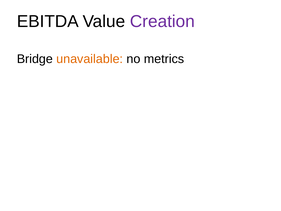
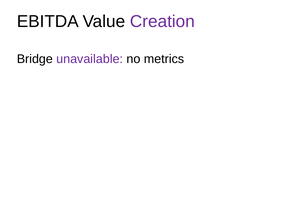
unavailable colour: orange -> purple
